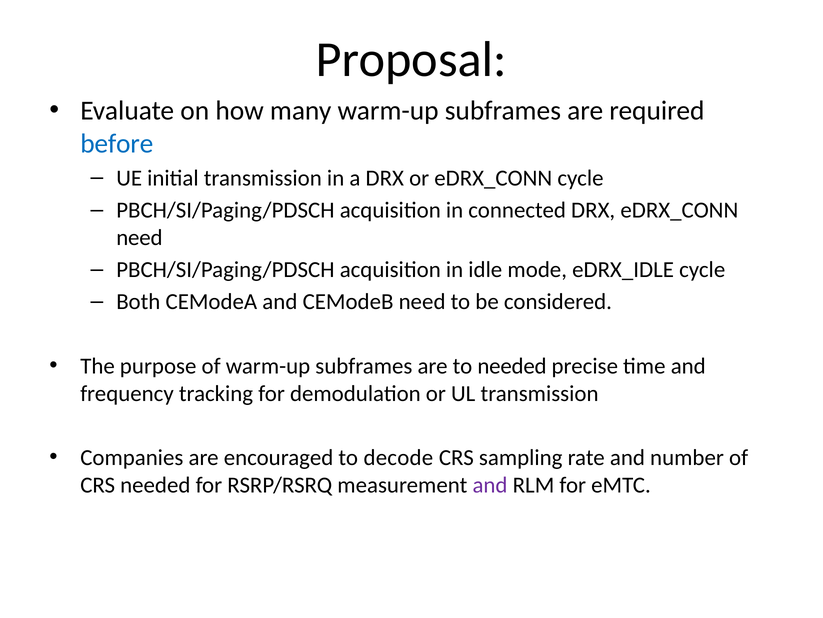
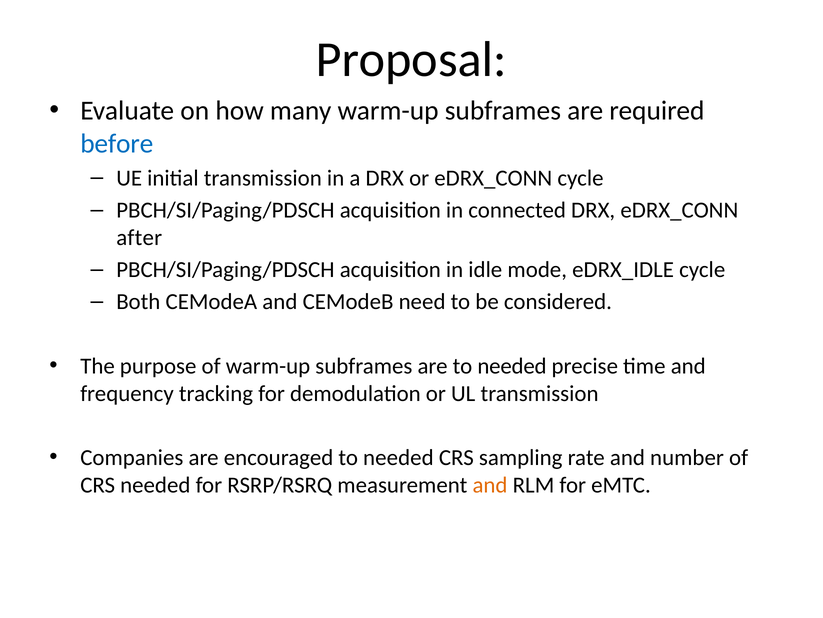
need at (139, 237): need -> after
encouraged to decode: decode -> needed
and at (490, 484) colour: purple -> orange
